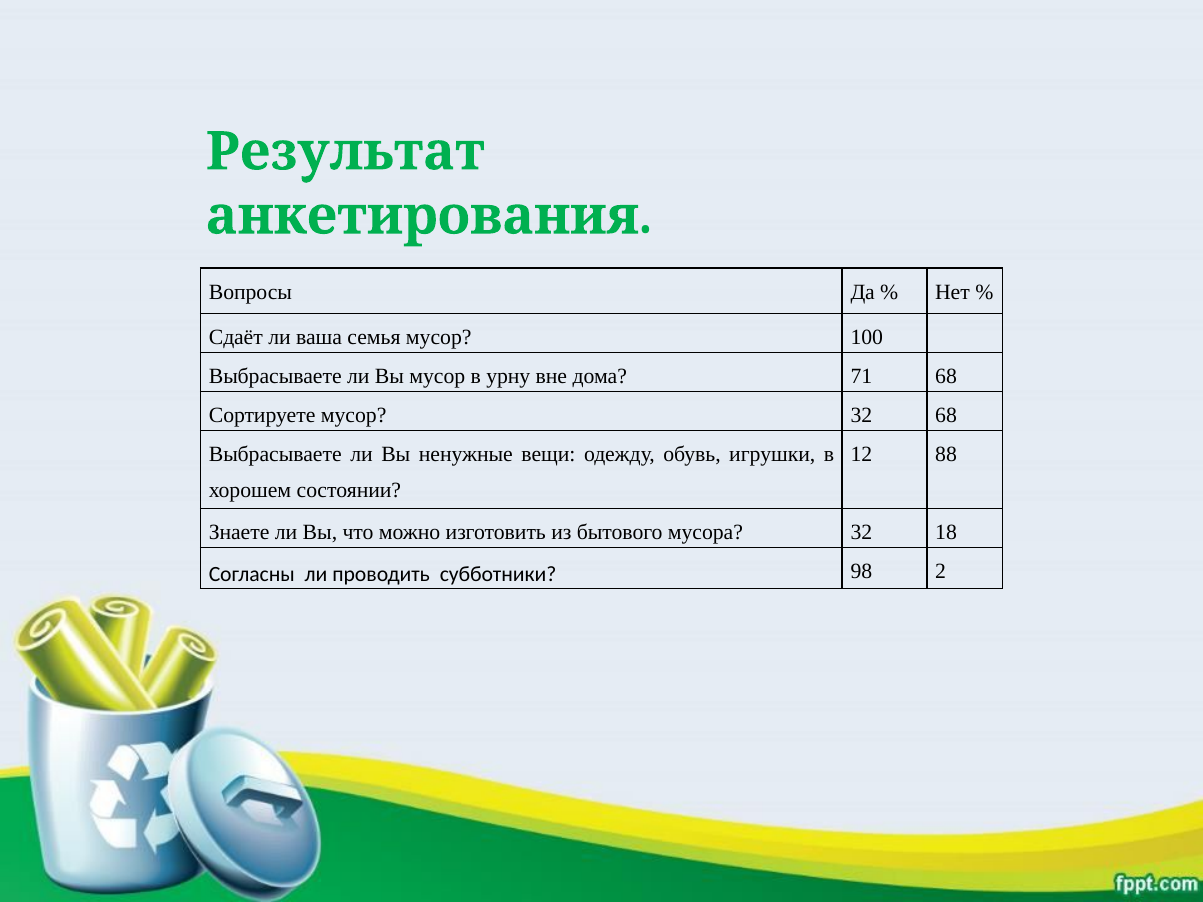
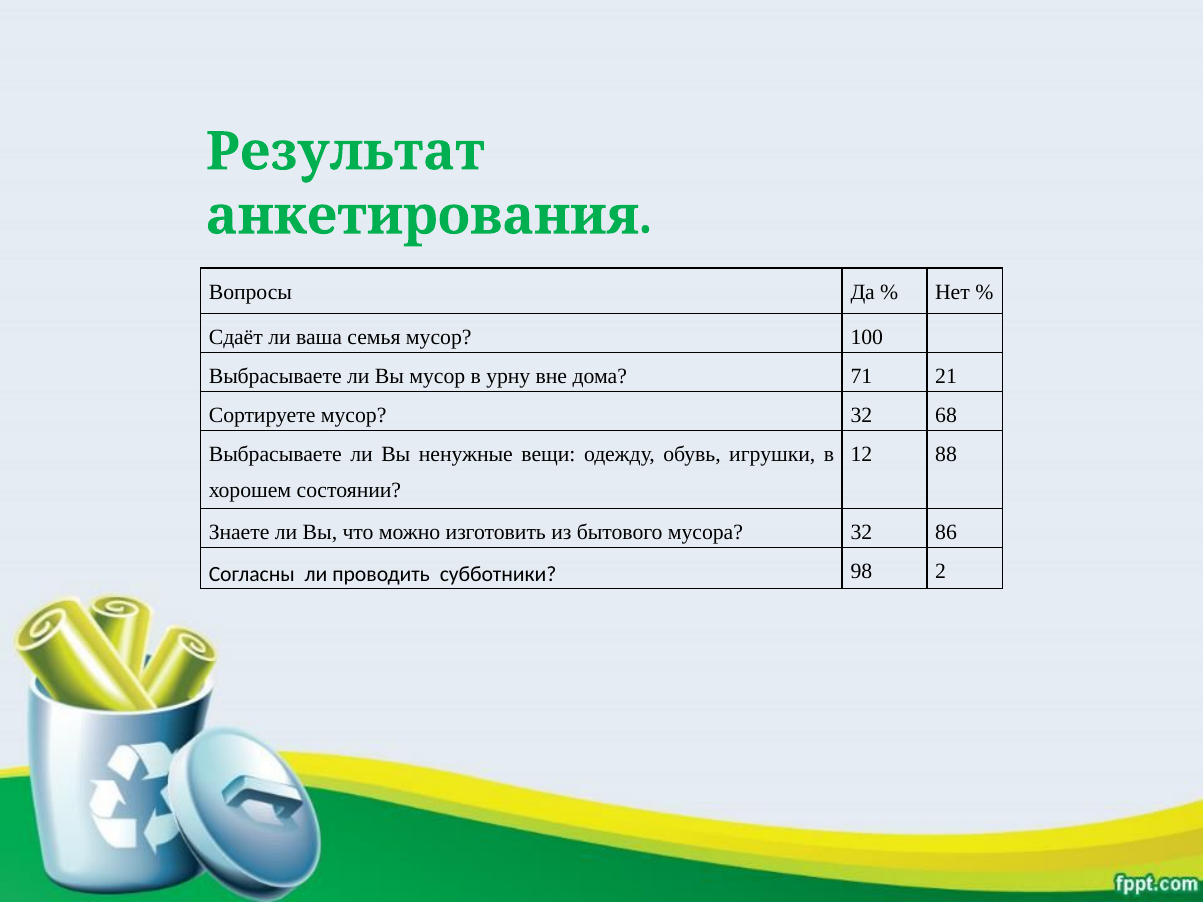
71 68: 68 -> 21
18: 18 -> 86
